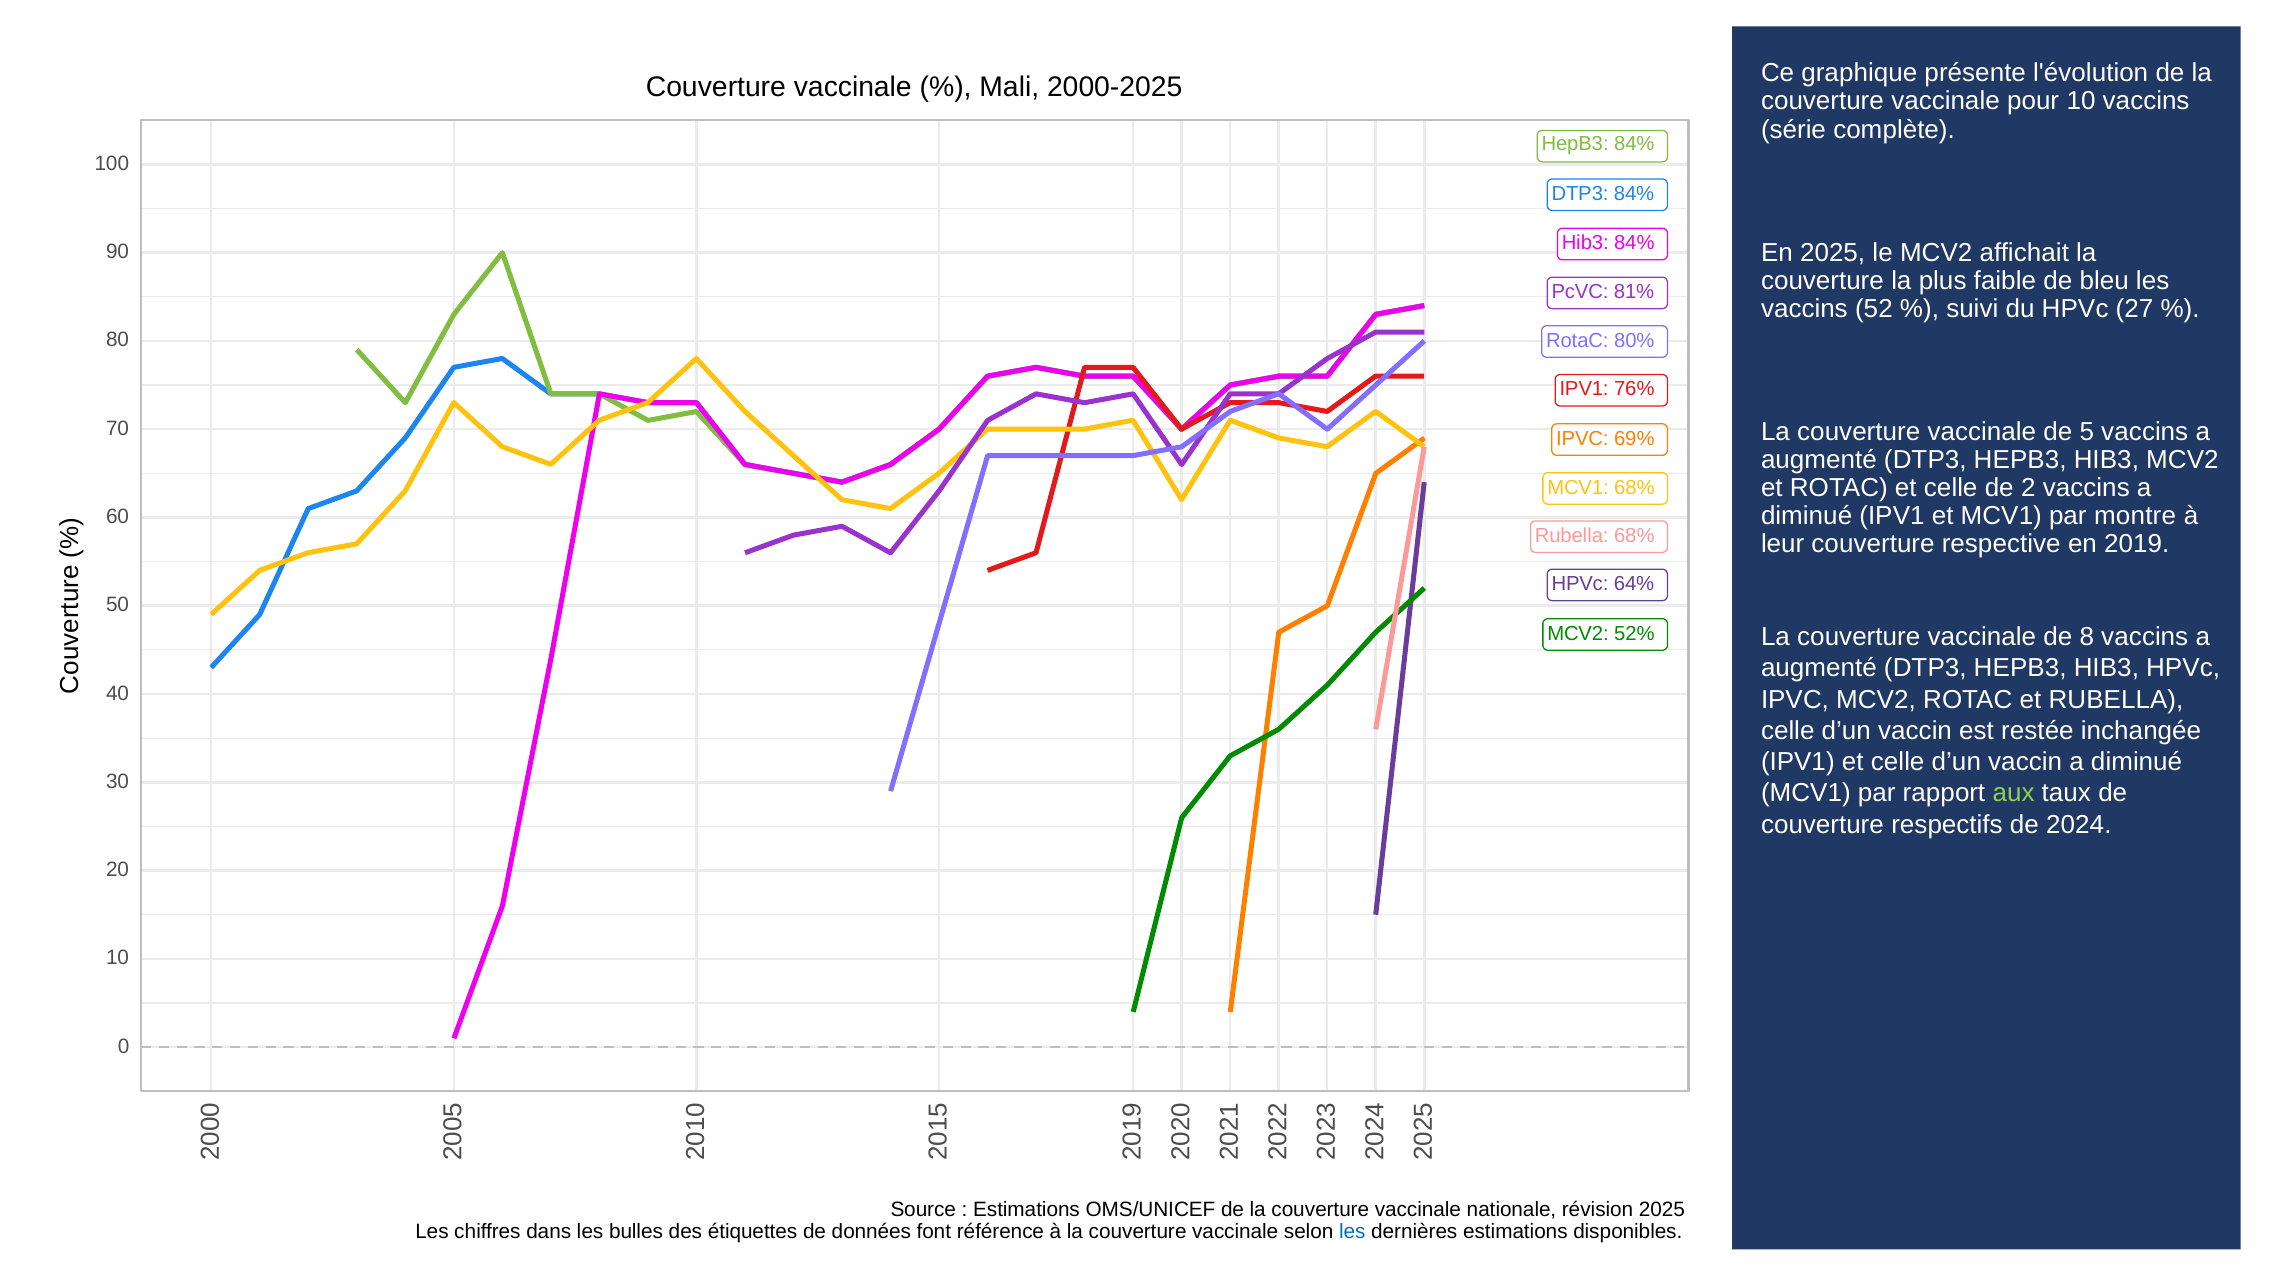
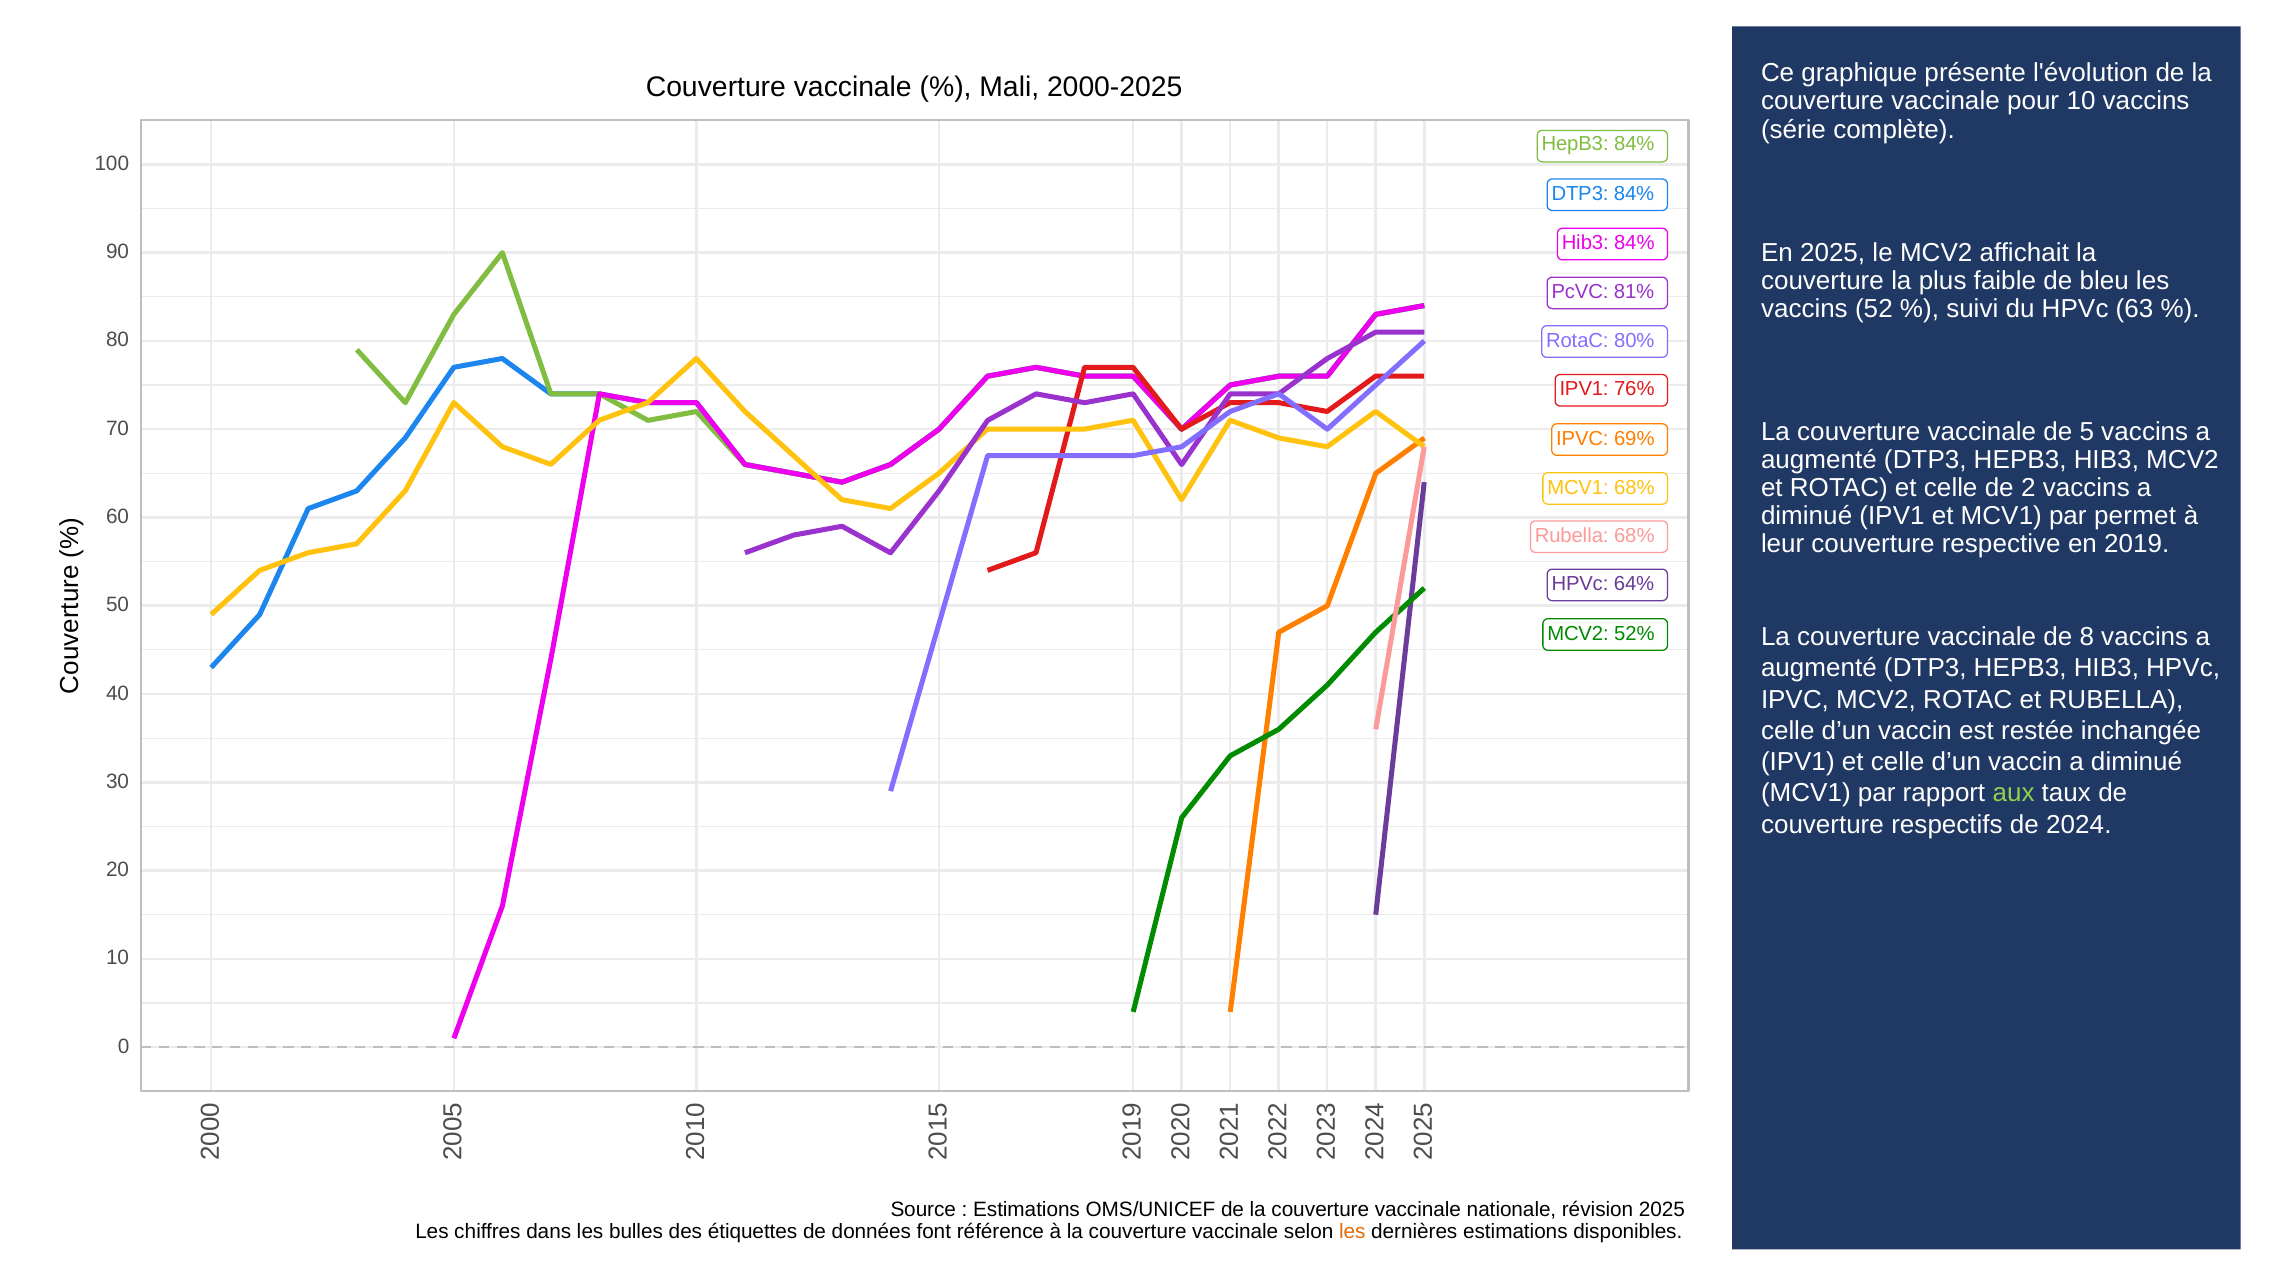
27: 27 -> 63
montre: montre -> permet
les at (1352, 1232) colour: blue -> orange
